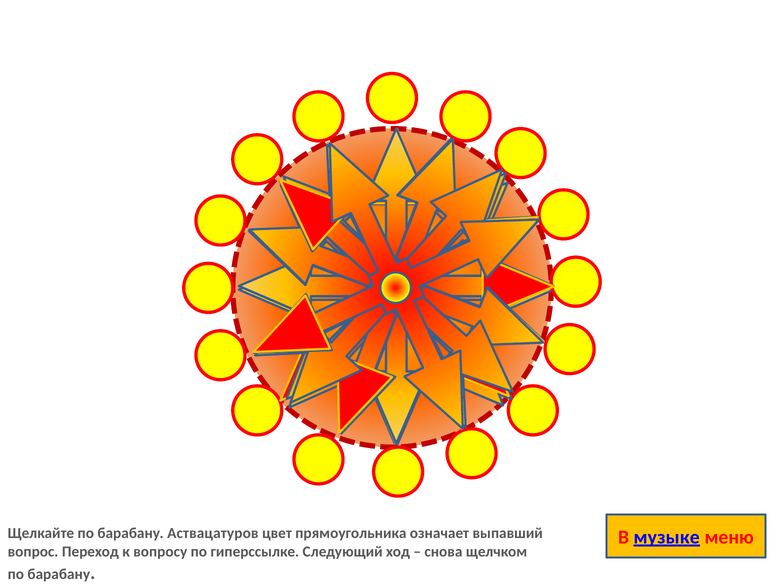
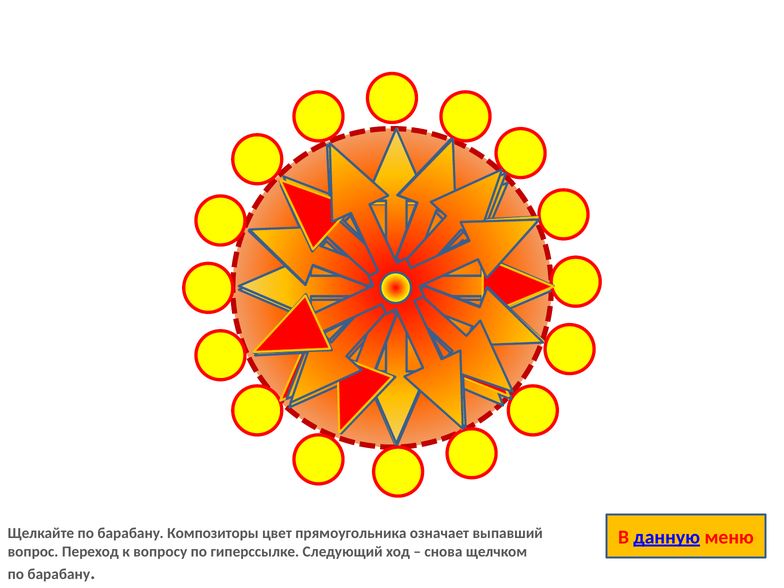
Аствацатуров: Аствацатуров -> Композиторы
музыке: музыке -> данную
